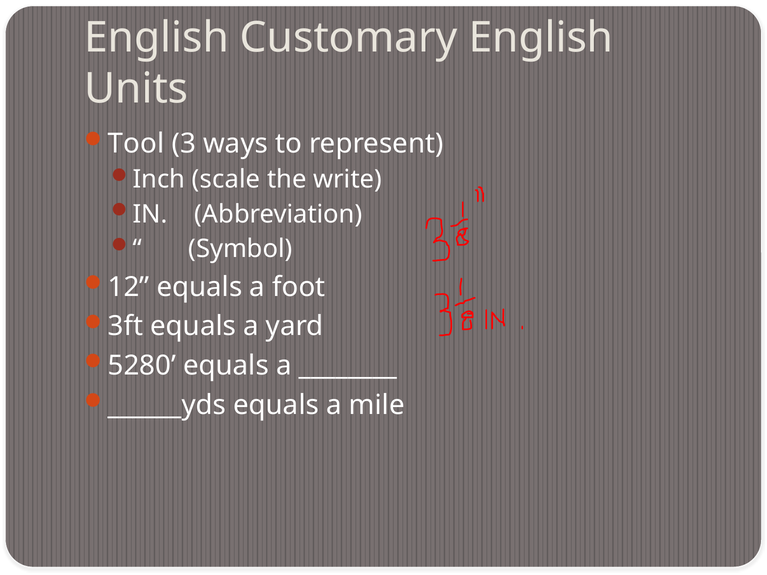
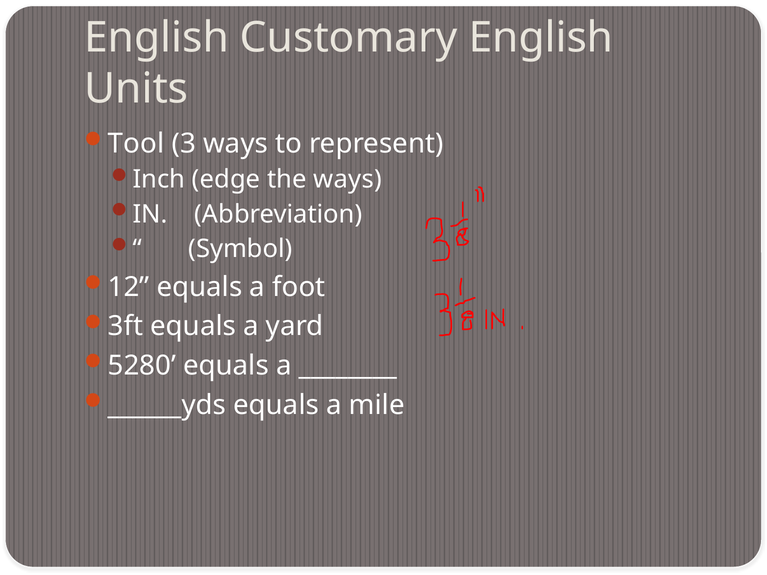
scale: scale -> edge
the write: write -> ways
